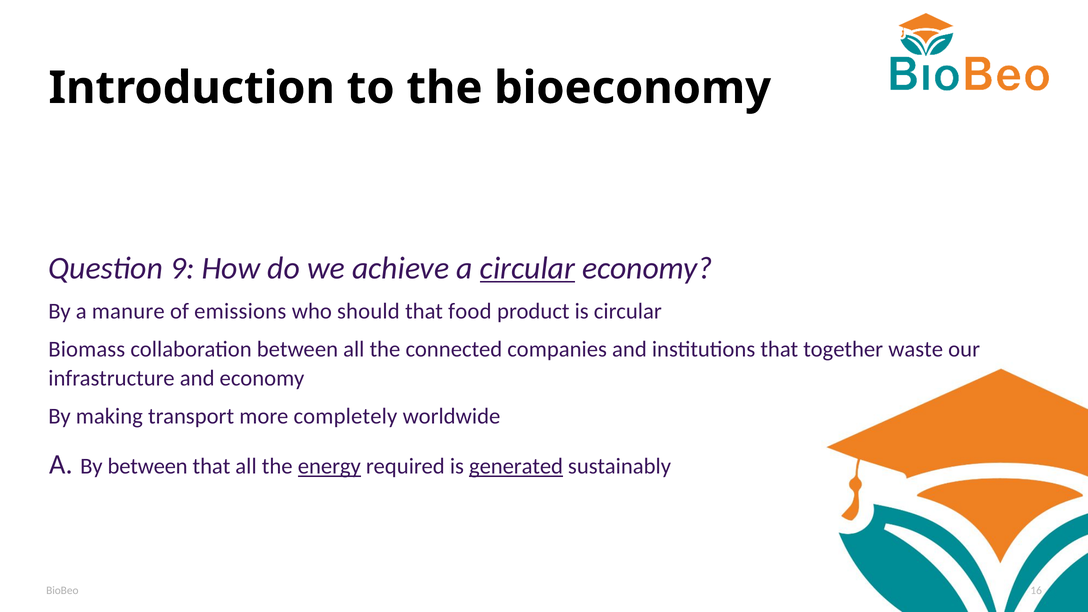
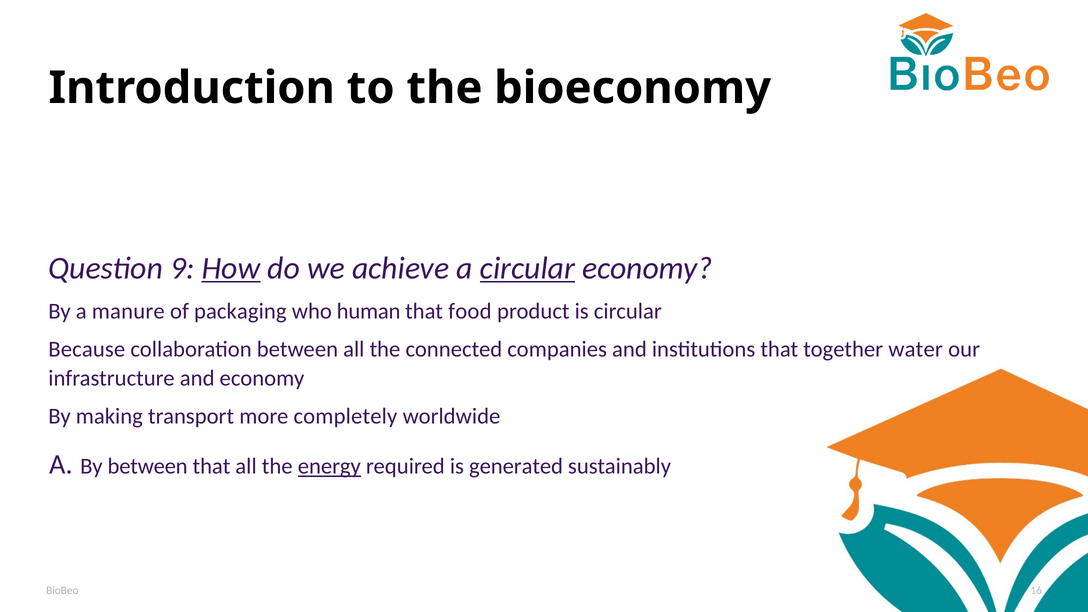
How underline: none -> present
emissions: emissions -> packaging
should: should -> human
Biomass: Biomass -> Because
waste: waste -> water
generated underline: present -> none
